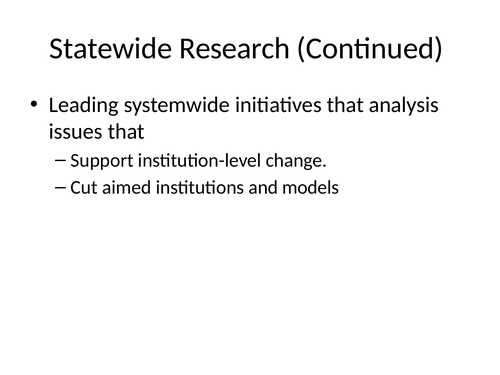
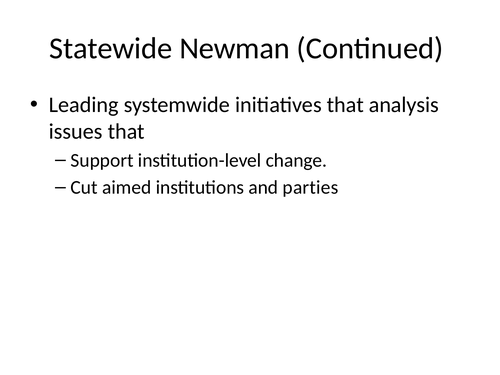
Research: Research -> Newman
models: models -> parties
